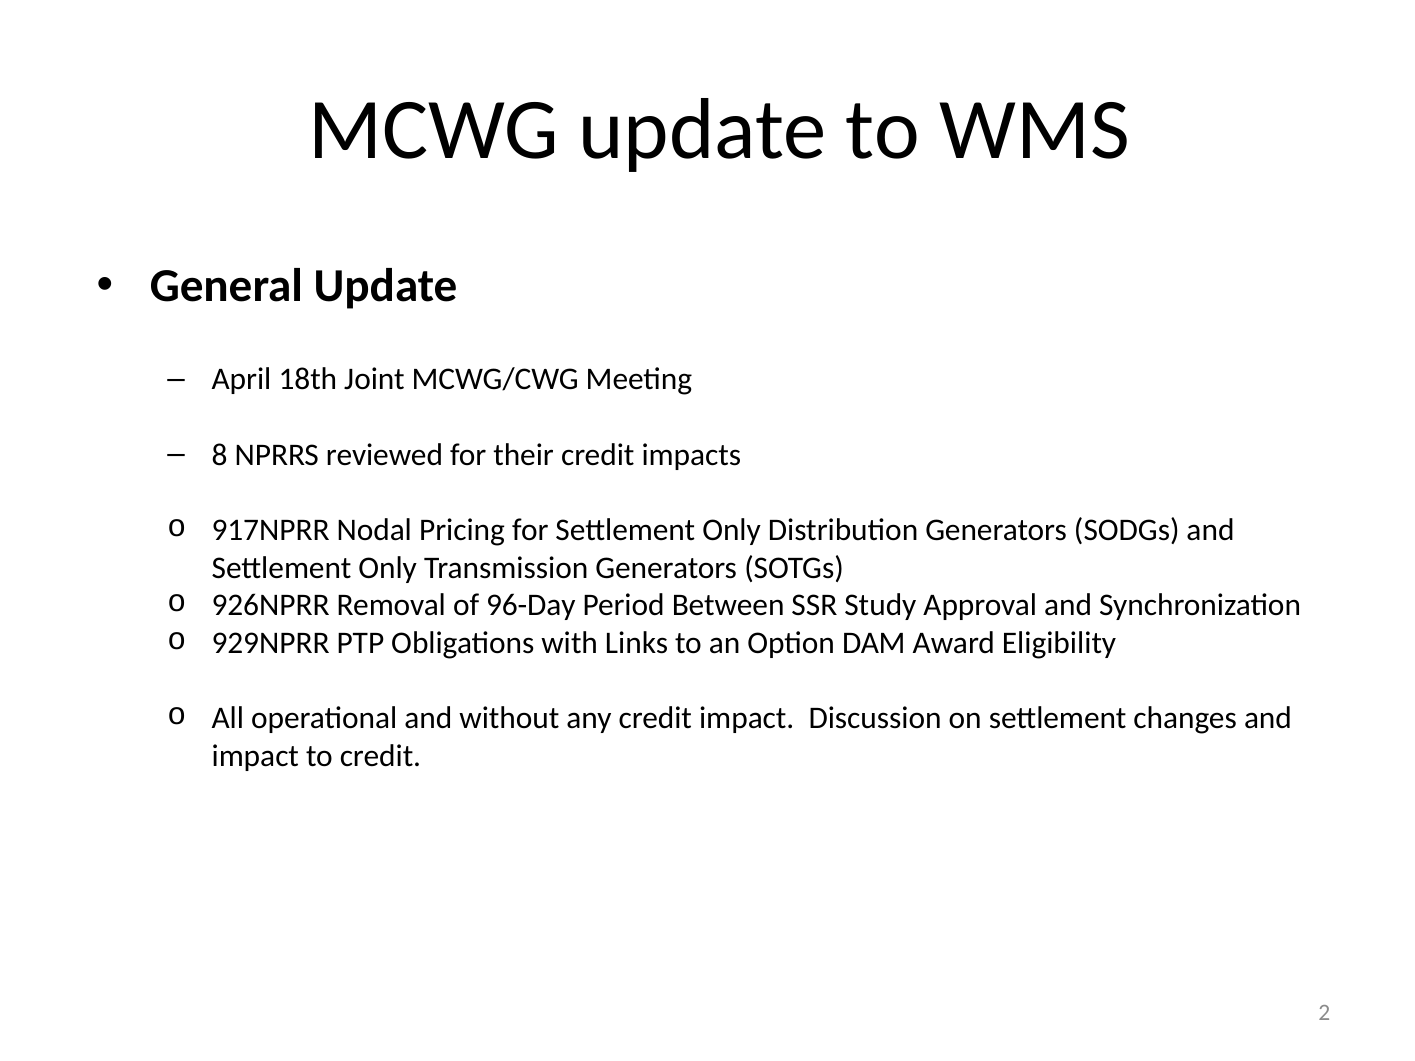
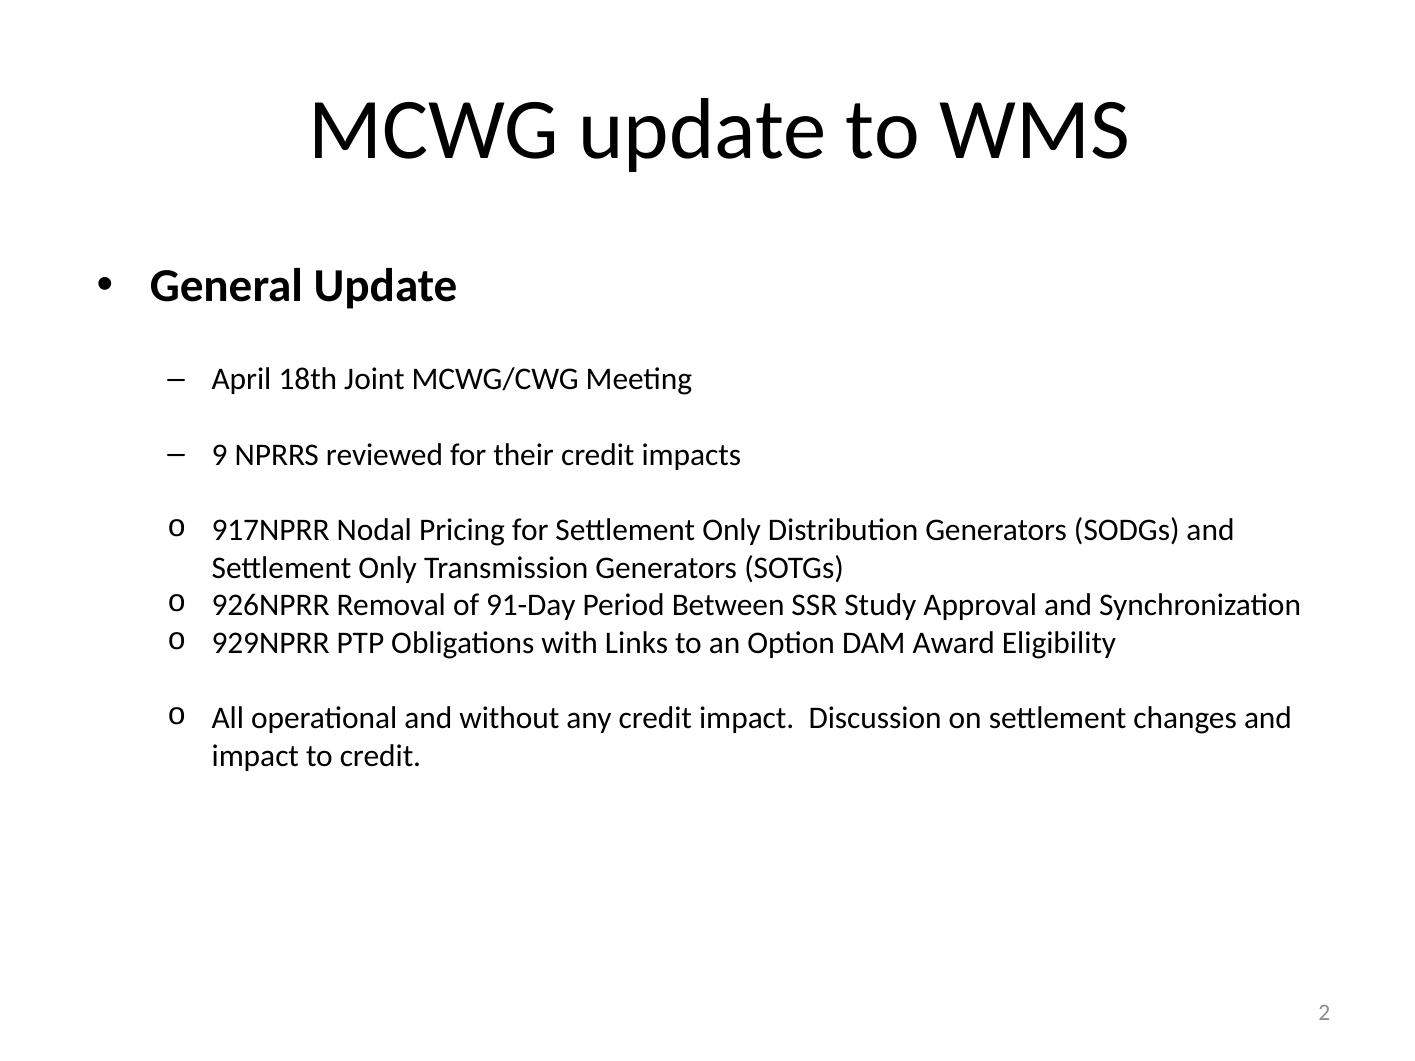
8: 8 -> 9
96-Day: 96-Day -> 91-Day
